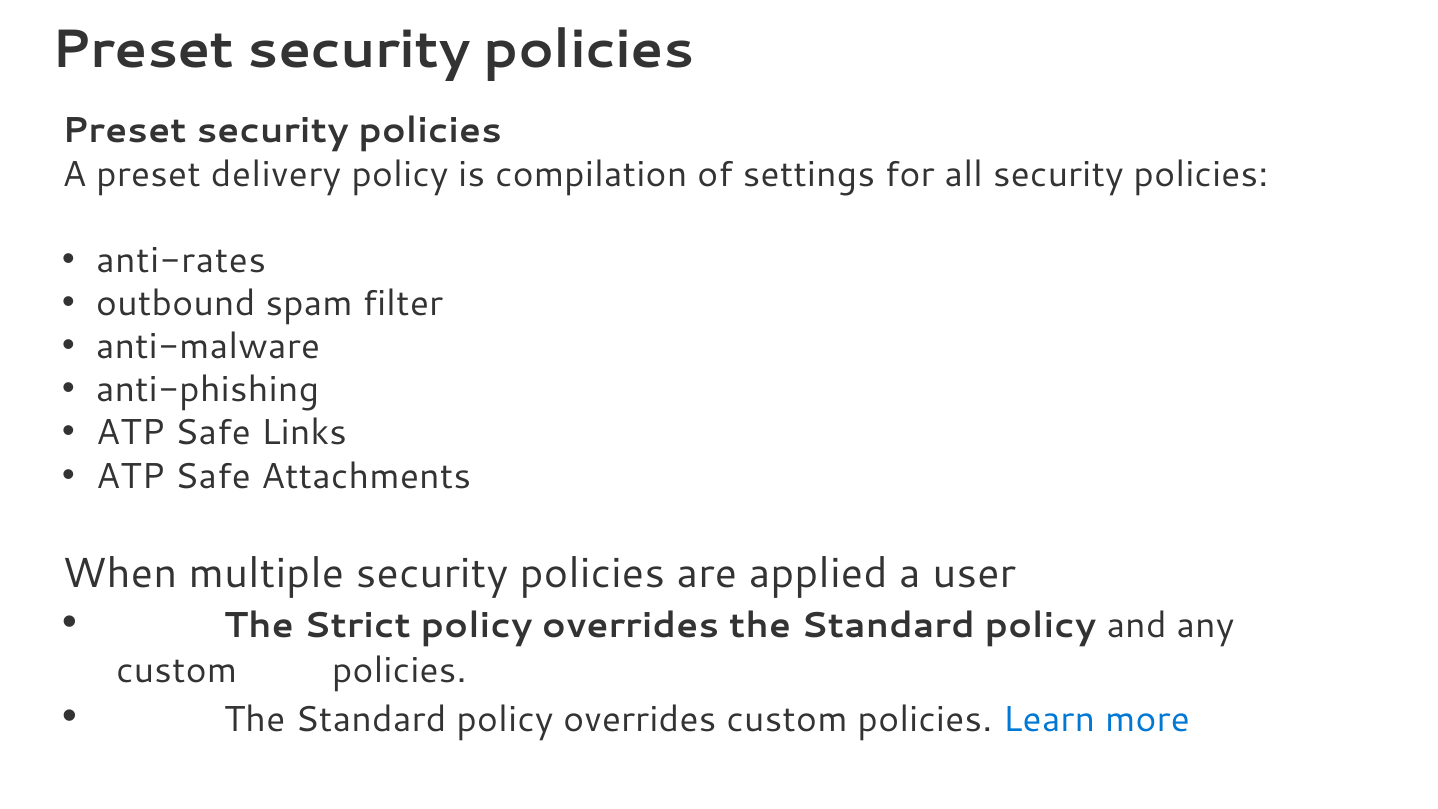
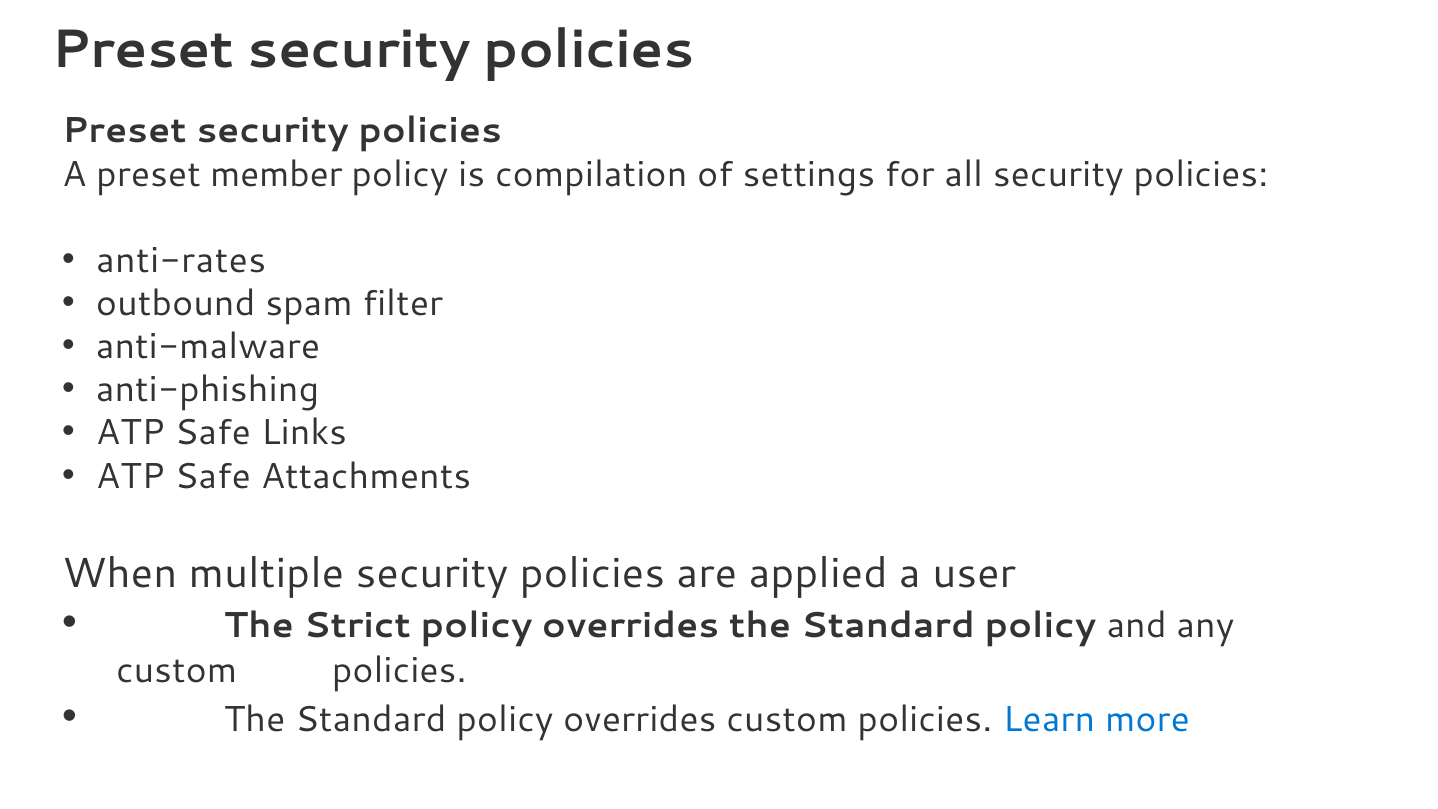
delivery: delivery -> member
